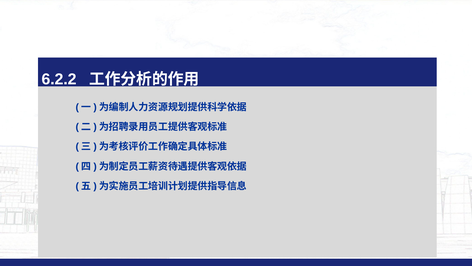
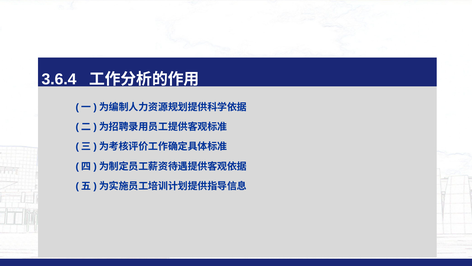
6.2.2: 6.2.2 -> 3.6.4
